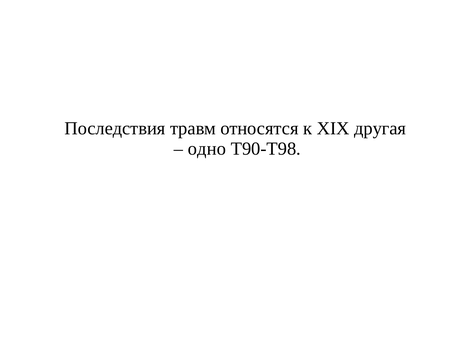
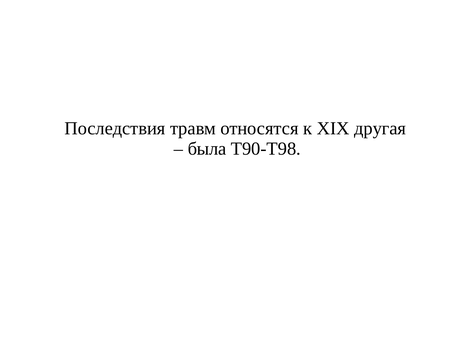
одно: одно -> была
